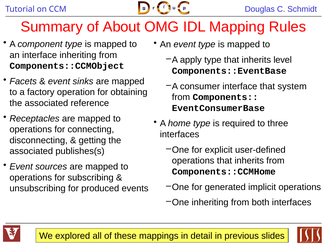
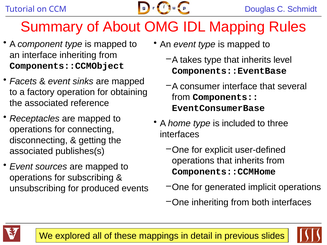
apply: apply -> takes
system: system -> several
required: required -> included
